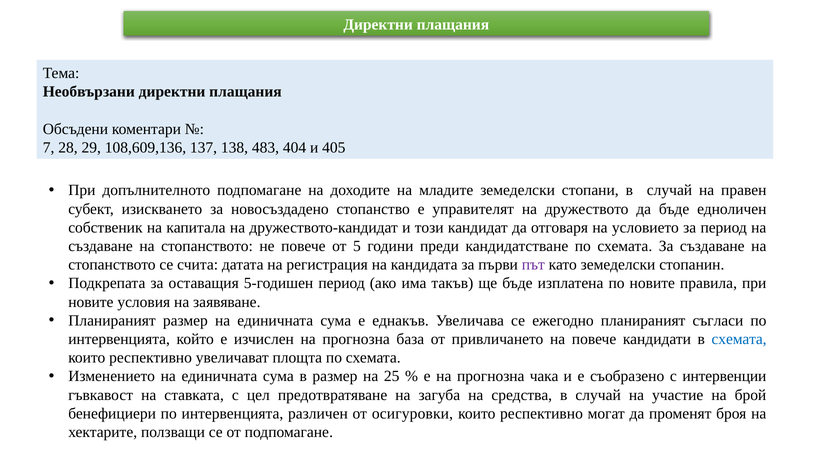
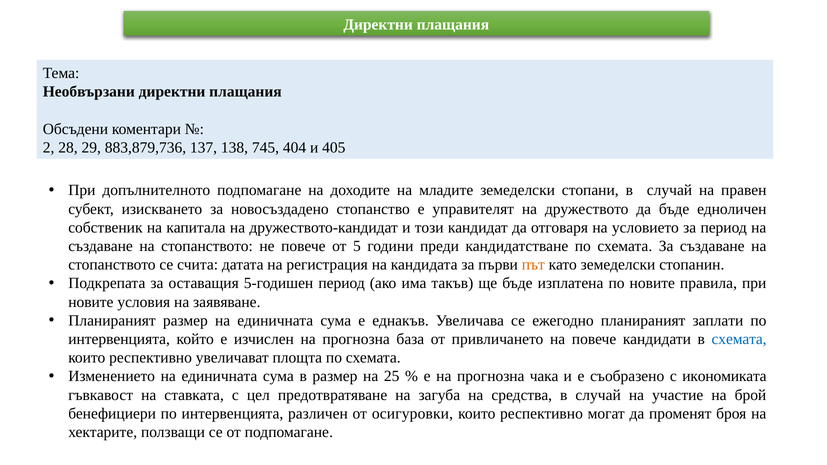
7: 7 -> 2
108,609,136: 108,609,136 -> 883,879,736
483: 483 -> 745
път colour: purple -> orange
съгласи: съгласи -> заплати
интервенции: интервенции -> икономиката
